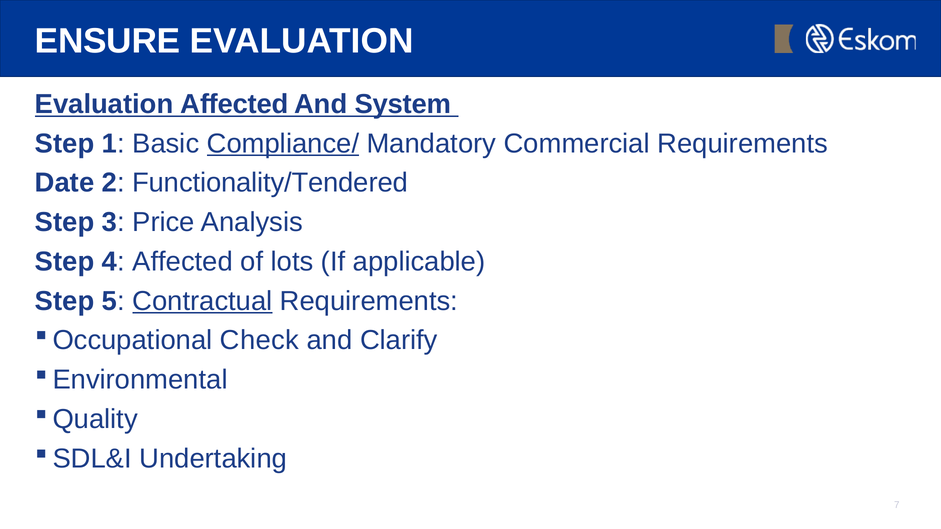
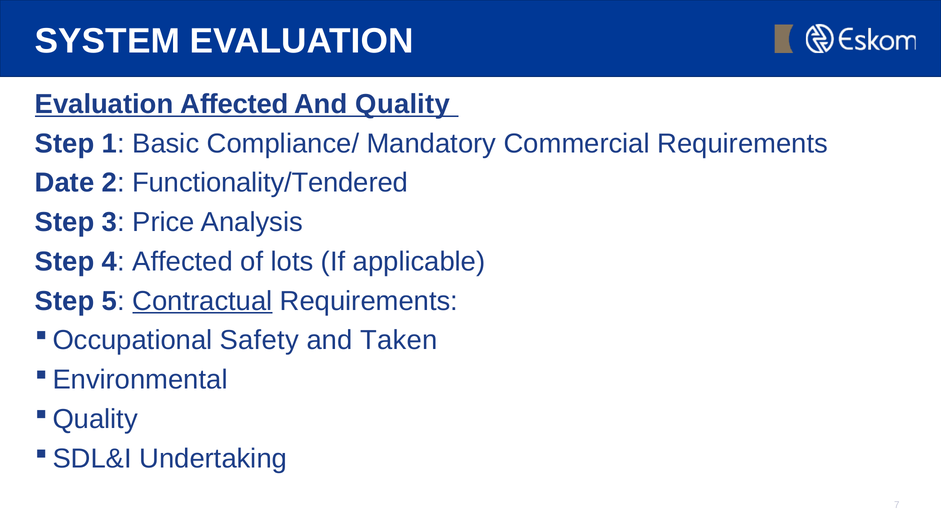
ENSURE: ENSURE -> SYSTEM
System: System -> Quality
Compliance/ underline: present -> none
Check: Check -> Safety
Clarify: Clarify -> Taken
